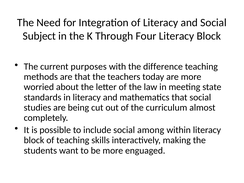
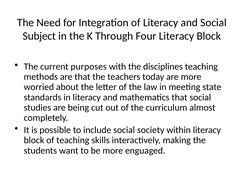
difference: difference -> disciplines
among: among -> society
